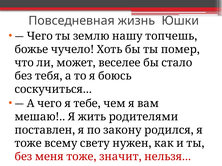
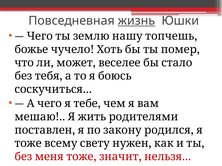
жизнь underline: none -> present
